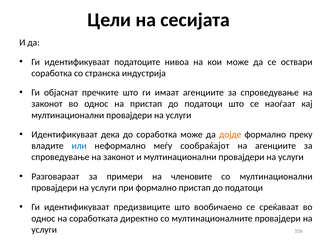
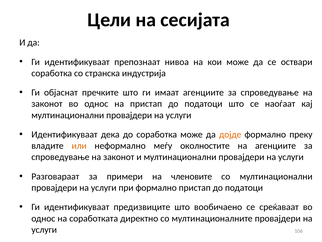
податоците: податоците -> препознаат
или colour: blue -> orange
сообраќајот: сообраќајот -> околностите
